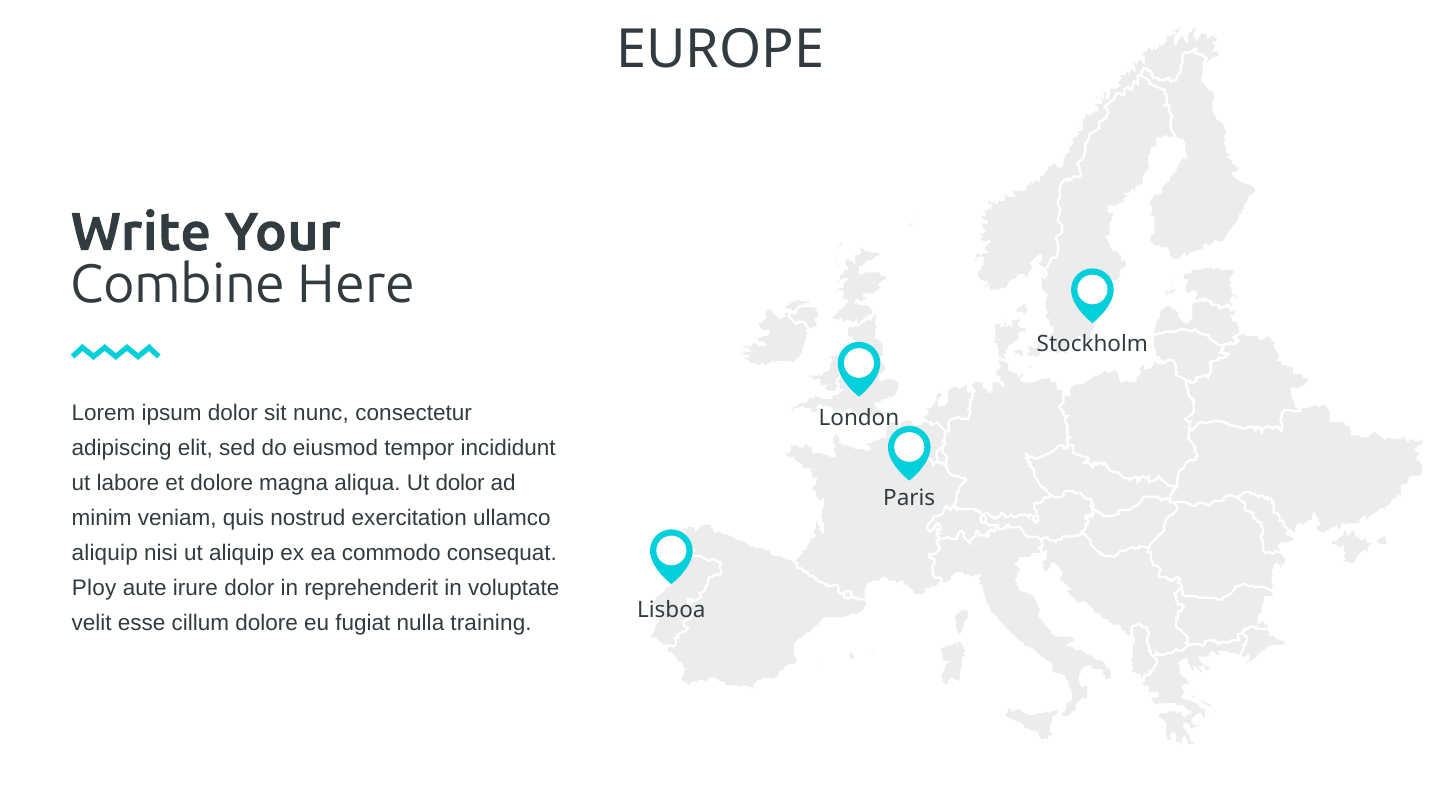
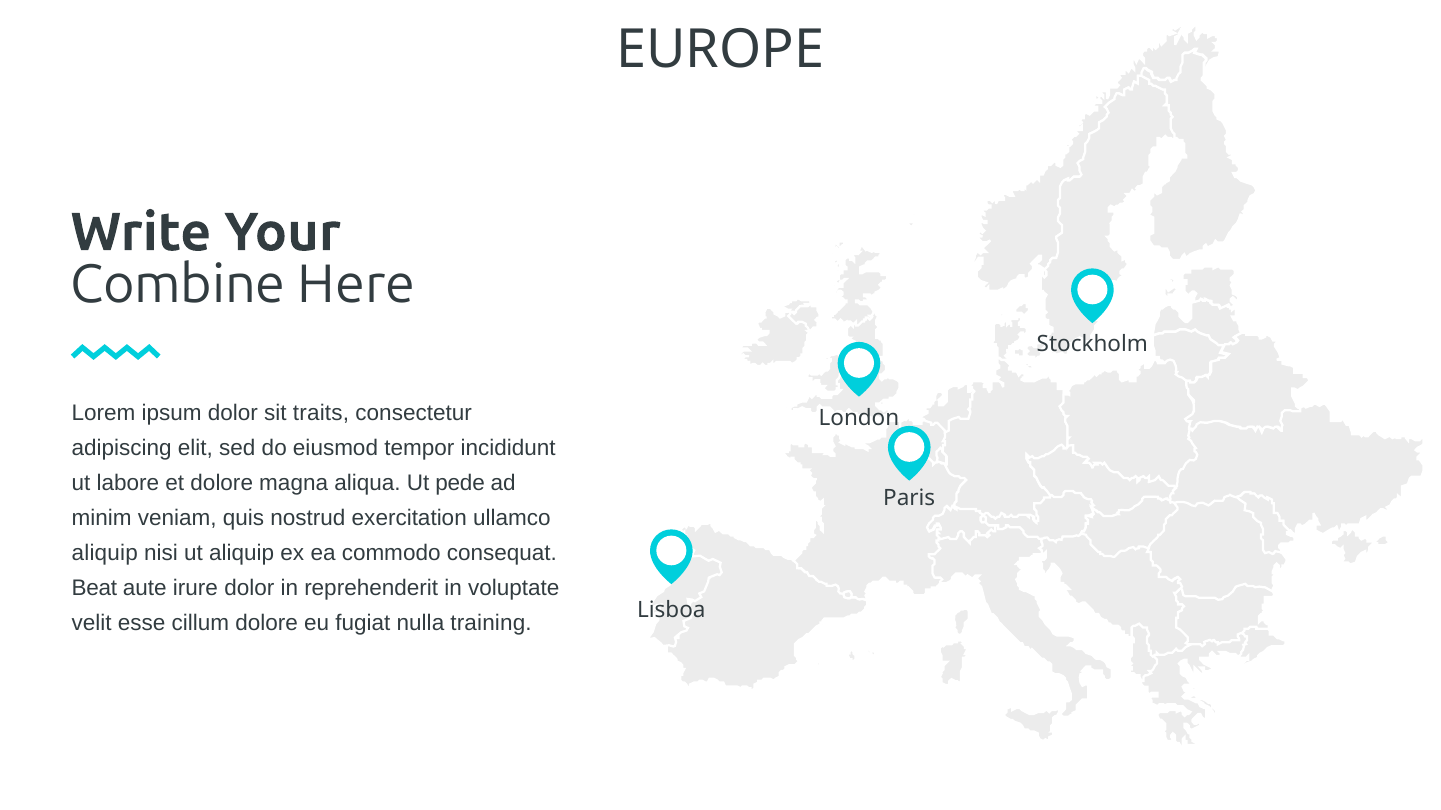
nunc: nunc -> traits
Ut dolor: dolor -> pede
Ploy: Ploy -> Beat
